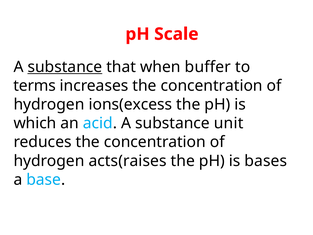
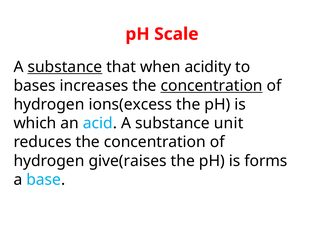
buffer: buffer -> acidity
terms: terms -> bases
concentration at (212, 86) underline: none -> present
acts(raises: acts(raises -> give(raises
bases: bases -> forms
